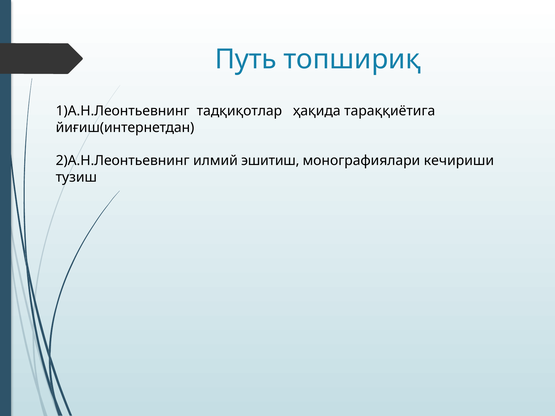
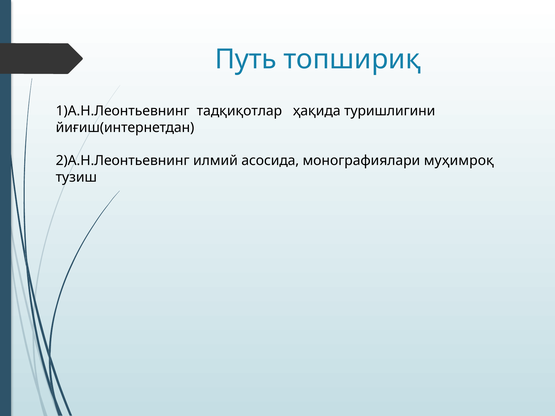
тараққиётига: тараққиётига -> туришлигини
эшитиш: эшитиш -> асосида
кечириши: кечириши -> муҳимроқ
